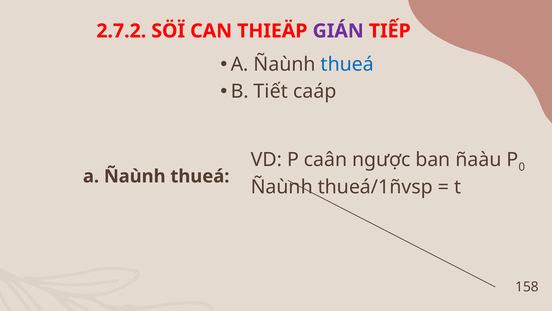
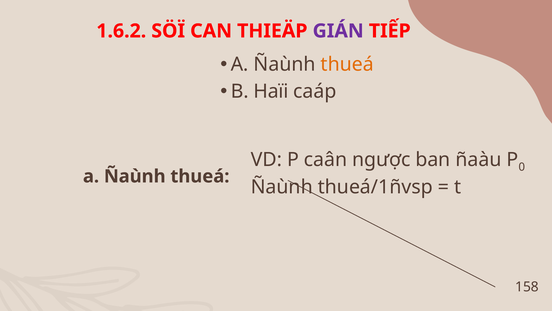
2.7.2: 2.7.2 -> 1.6.2
thueá at (347, 64) colour: blue -> orange
Tiết: Tiết -> Haïi
